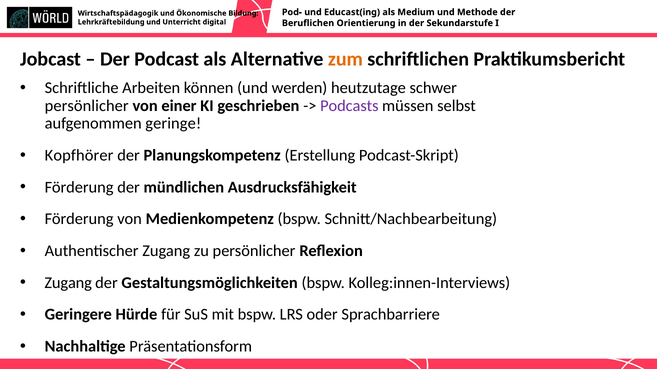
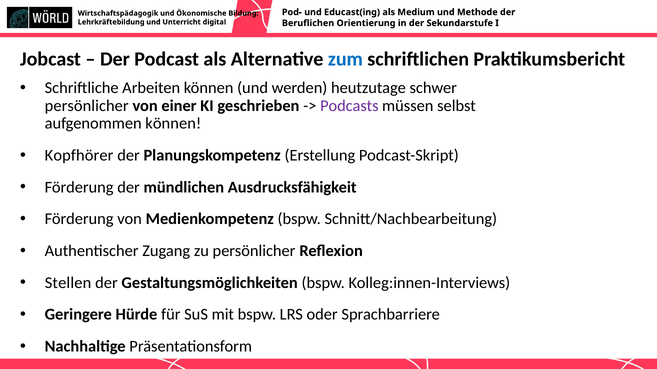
zum colour: orange -> blue
aufgenommen geringe: geringe -> können
Zugang at (68, 283): Zugang -> Stellen
